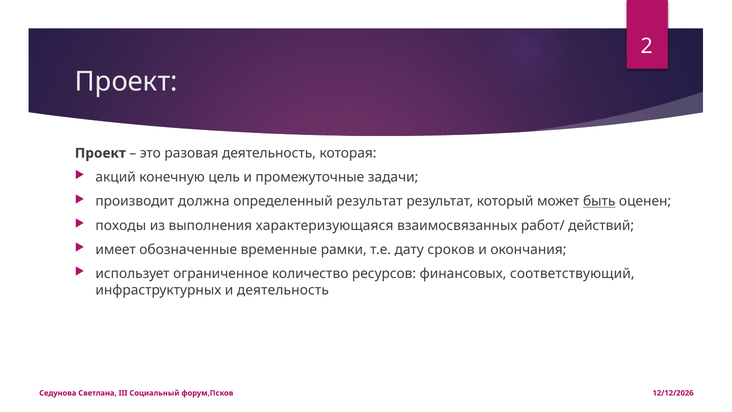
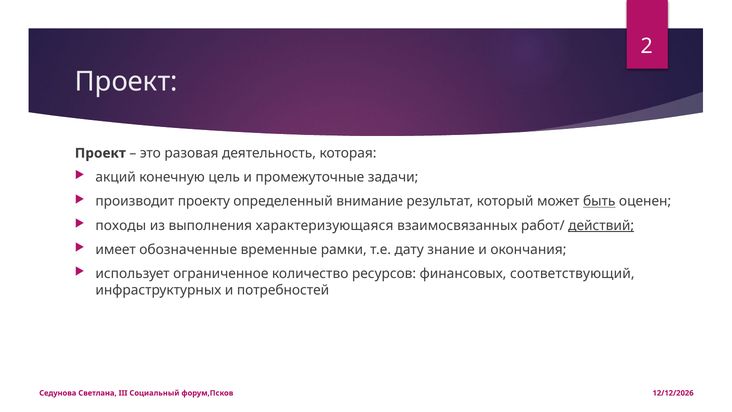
должна: должна -> проекту
определенный результат: результат -> внимание
действий underline: none -> present
сроков: сроков -> знание
и деятельность: деятельность -> потребностей
